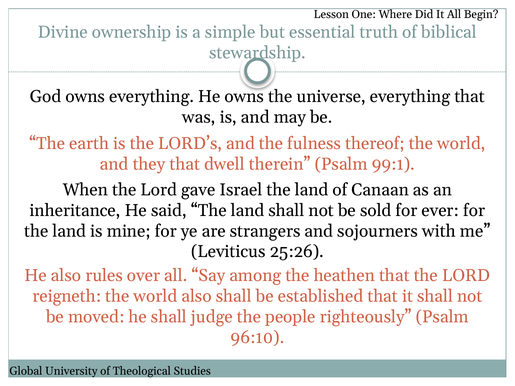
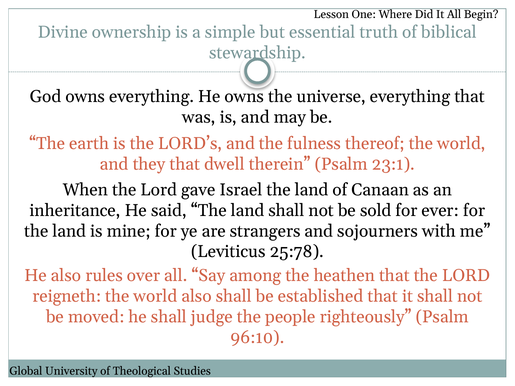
99:1: 99:1 -> 23:1
25:26: 25:26 -> 25:78
